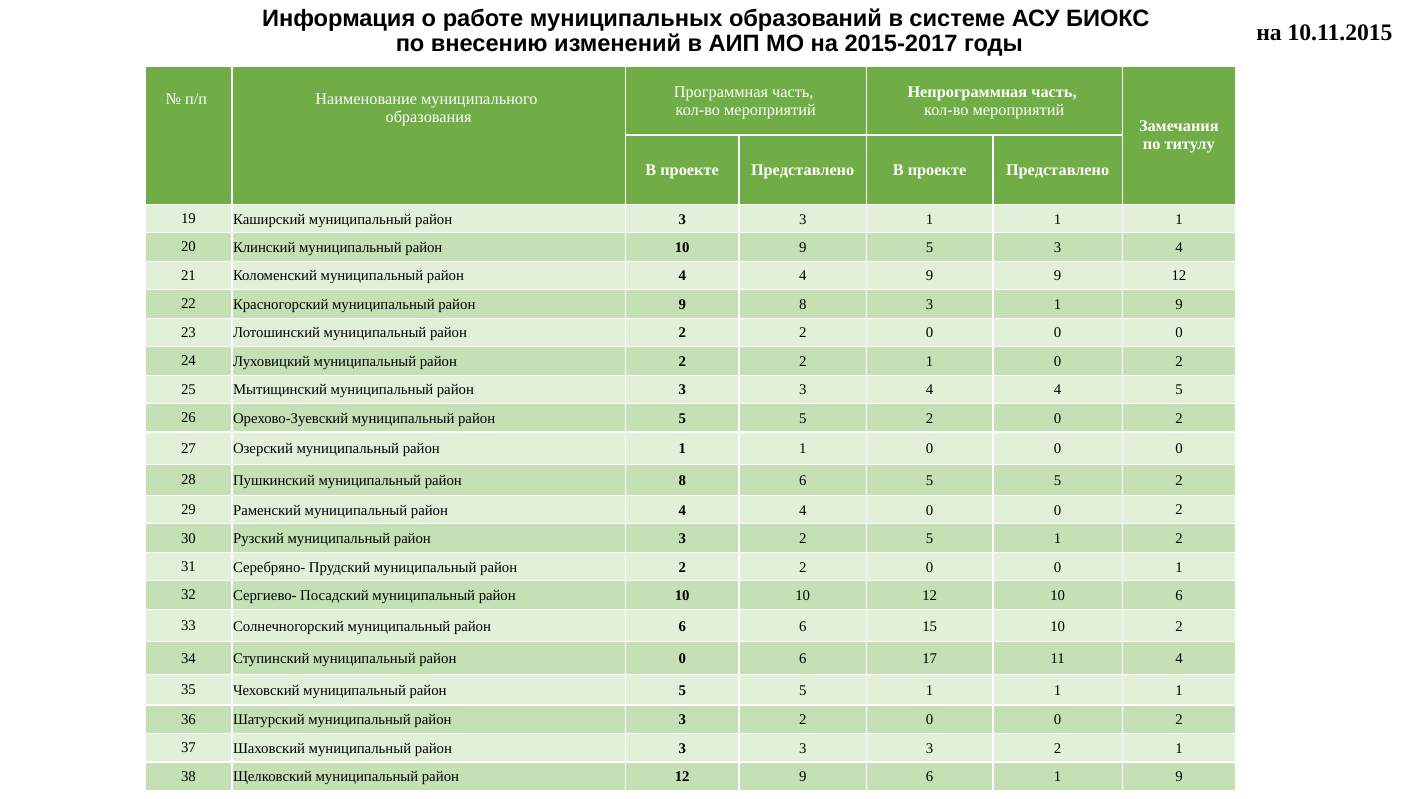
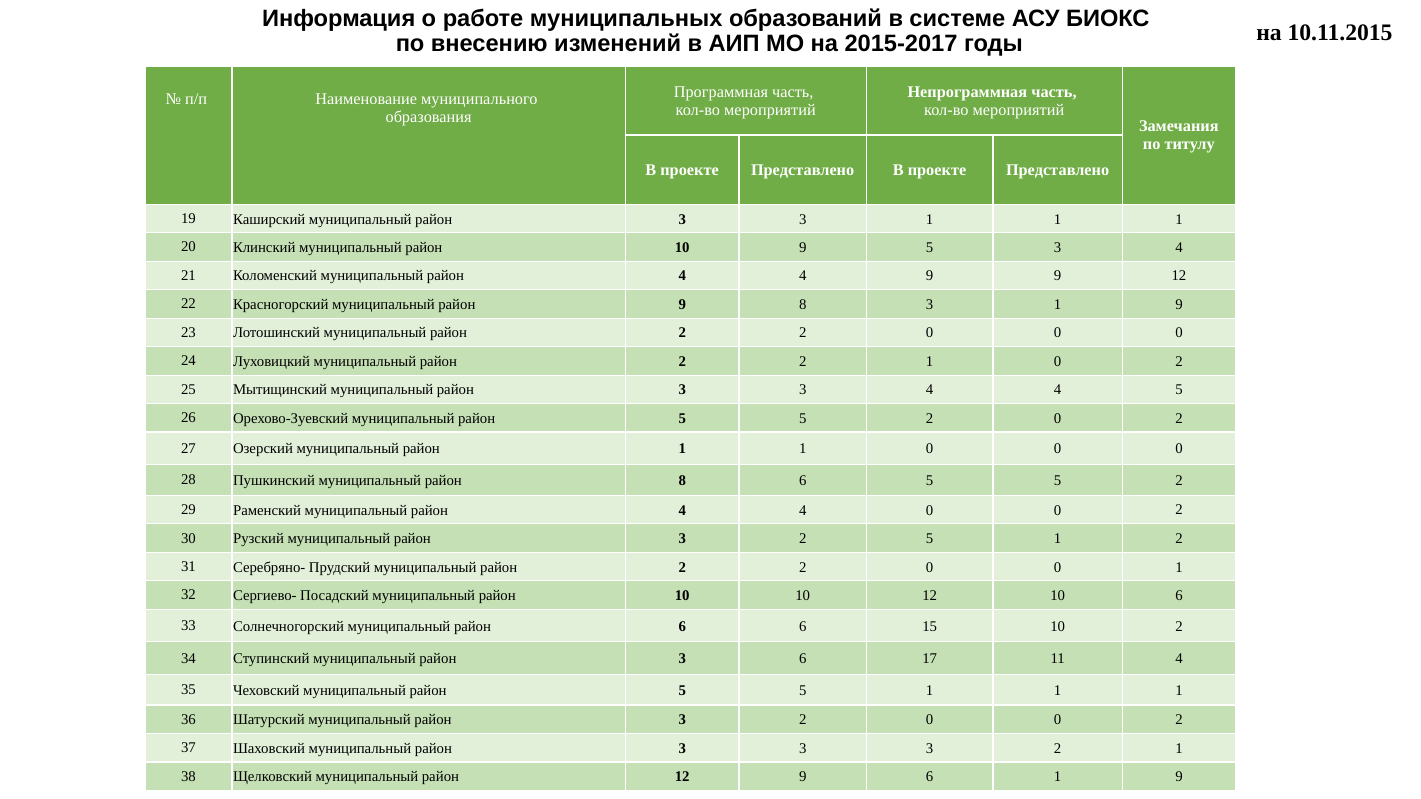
Ступинский муниципальный район 0: 0 -> 3
